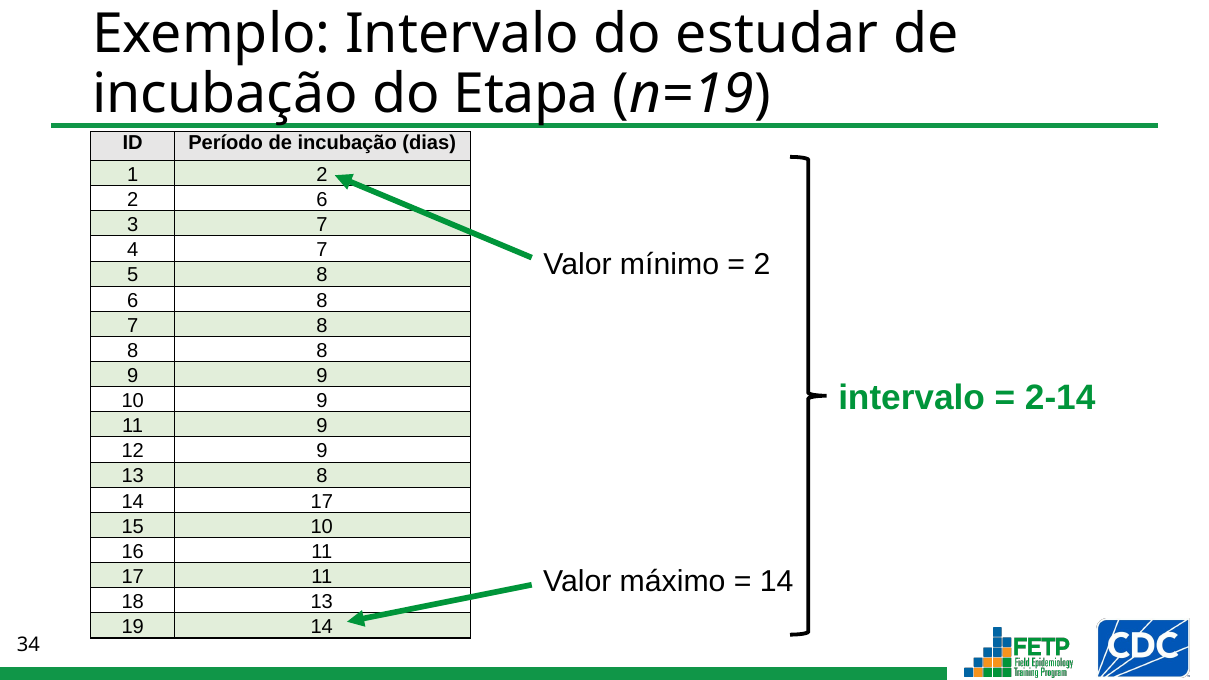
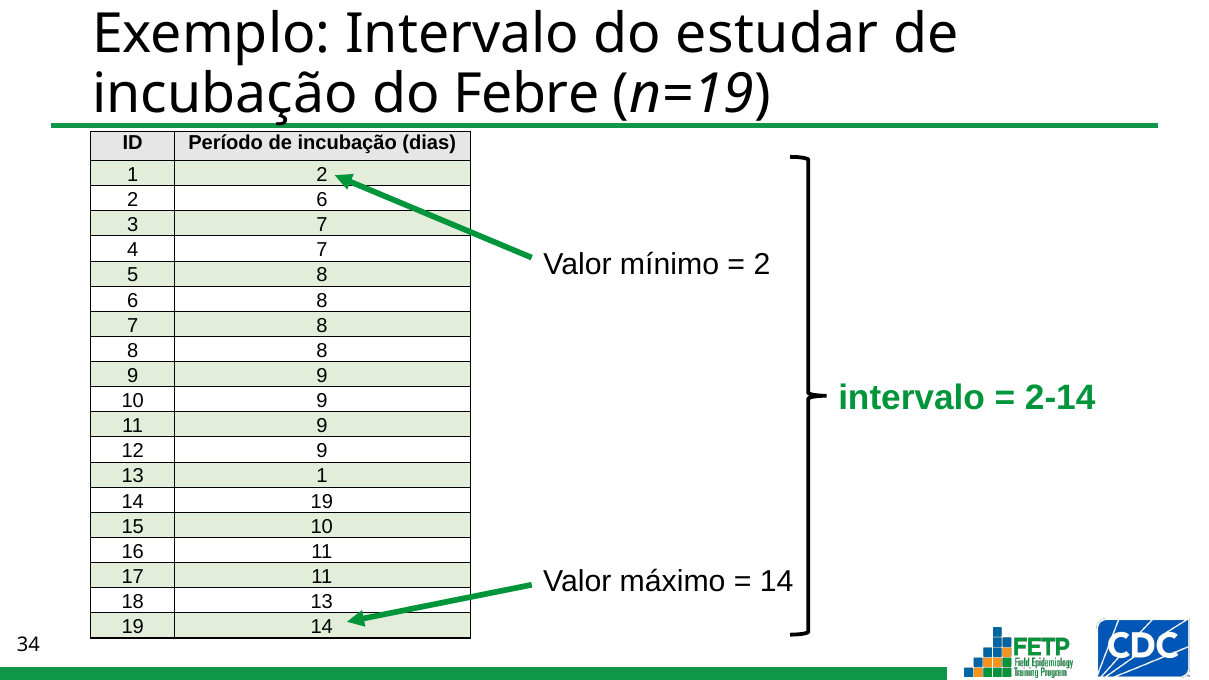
Etapa: Etapa -> Febre
13 8: 8 -> 1
14 17: 17 -> 19
